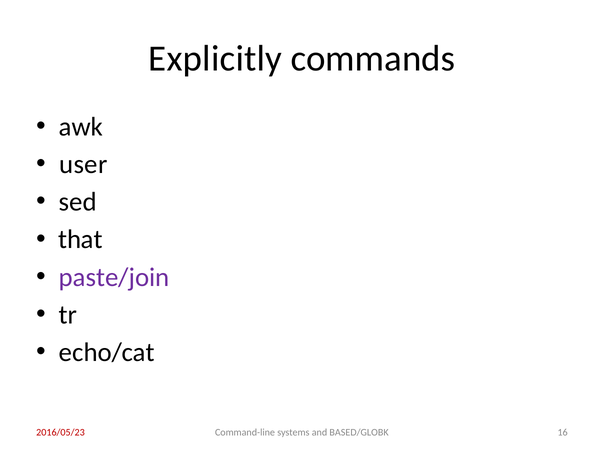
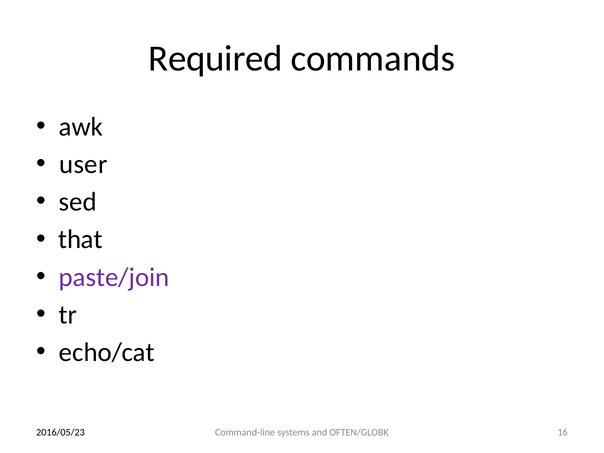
Explicitly: Explicitly -> Required
BASED/GLOBK: BASED/GLOBK -> OFTEN/GLOBK
2016/05/23 colour: red -> black
